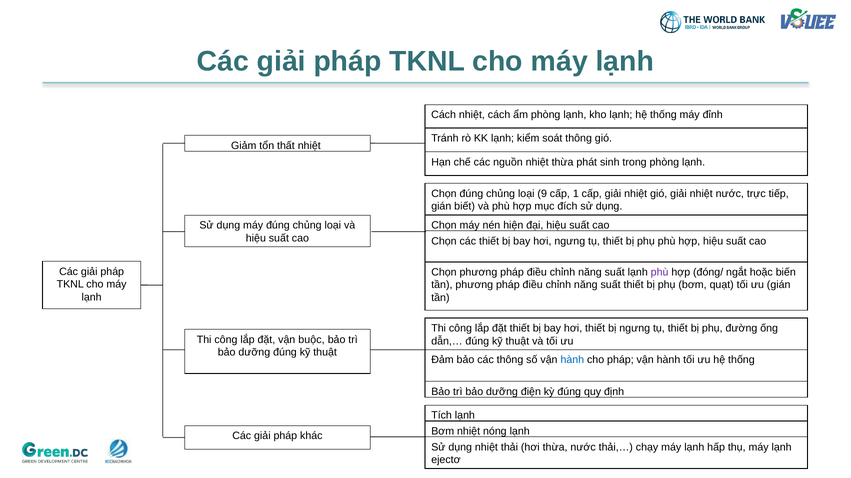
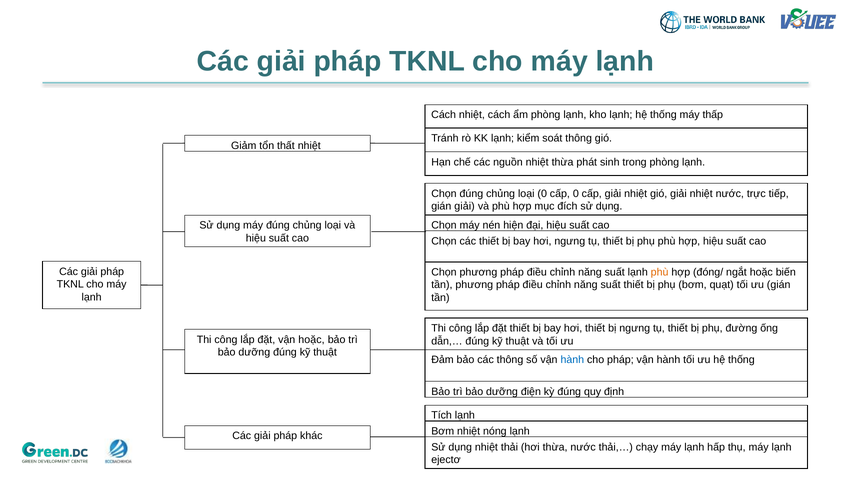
đỉnh: đỉnh -> thấp
loại 9: 9 -> 0
cấp 1: 1 -> 0
gián biết: biết -> giải
phù at (660, 273) colour: purple -> orange
vận buộc: buộc -> hoặc
